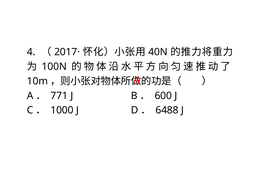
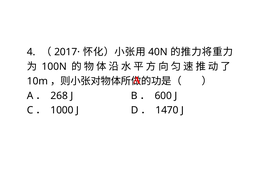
771: 771 -> 268
6488: 6488 -> 1470
